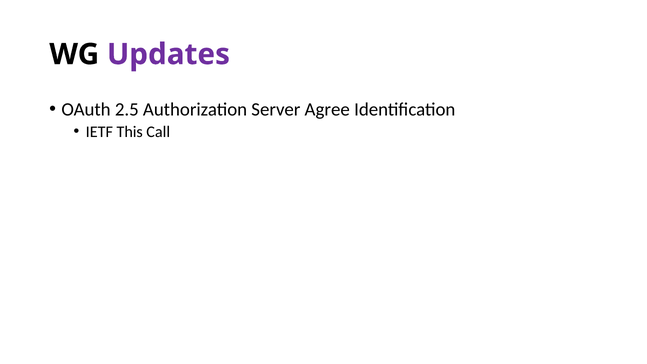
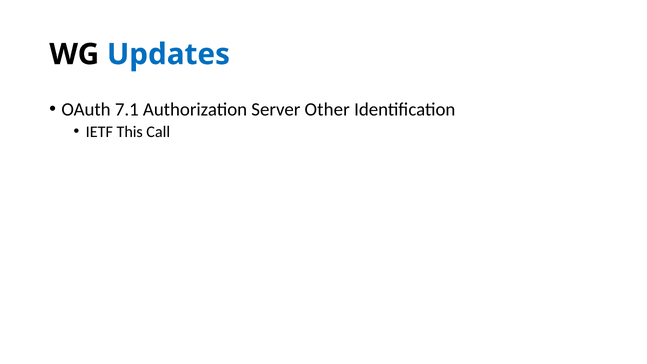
Updates colour: purple -> blue
2.5: 2.5 -> 7.1
Agree: Agree -> Other
